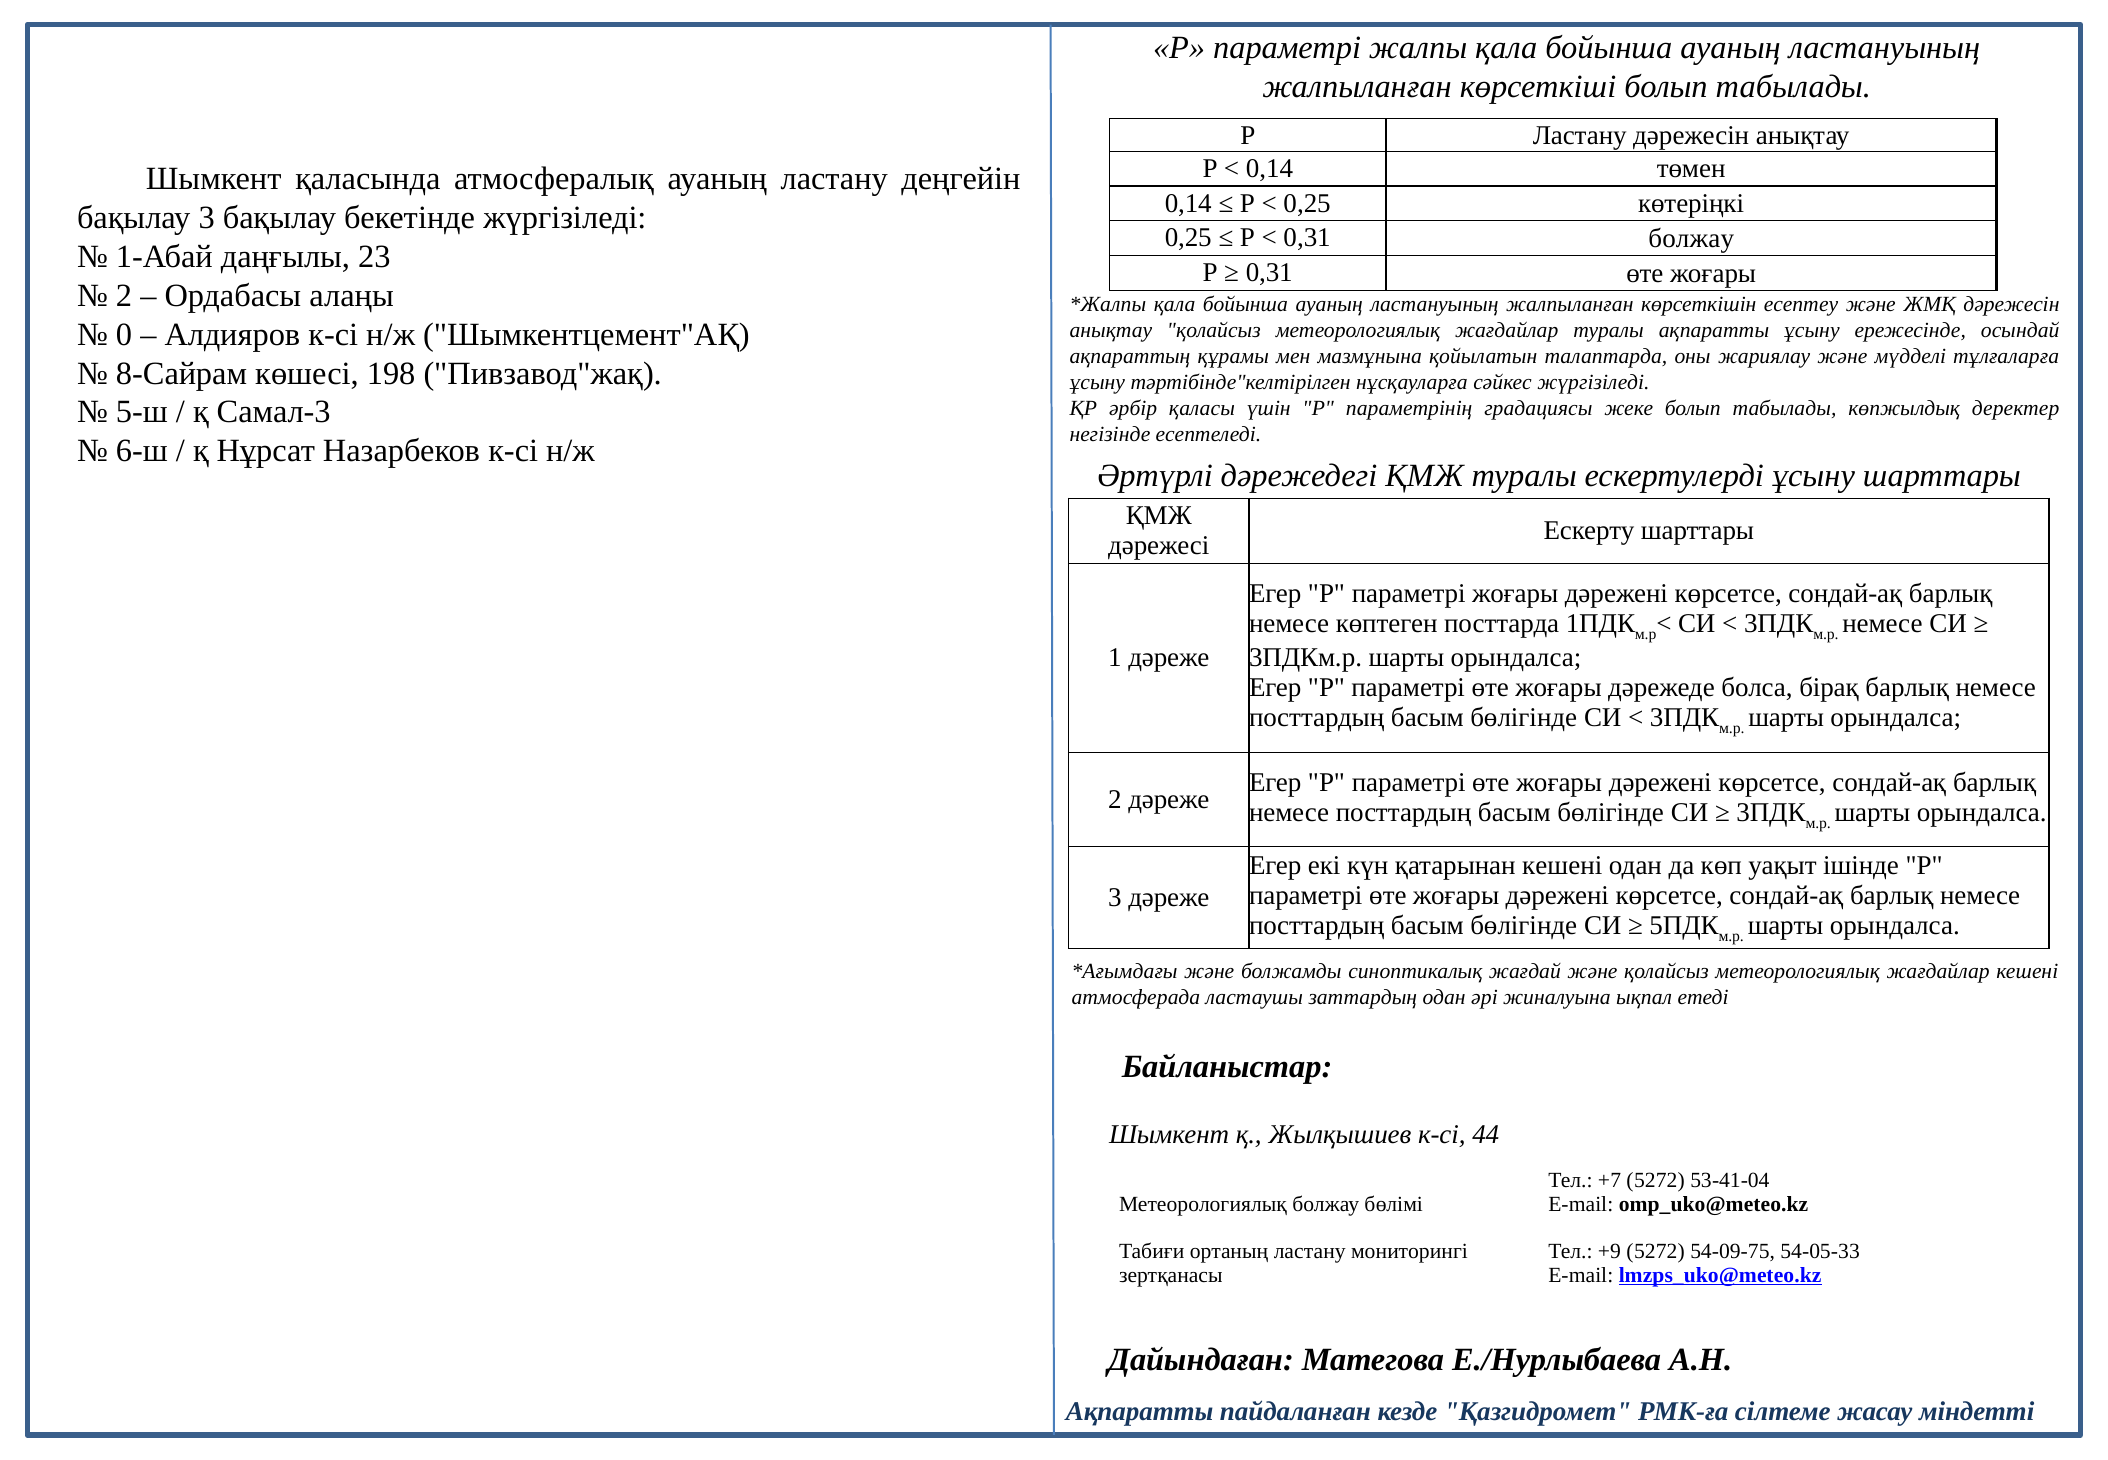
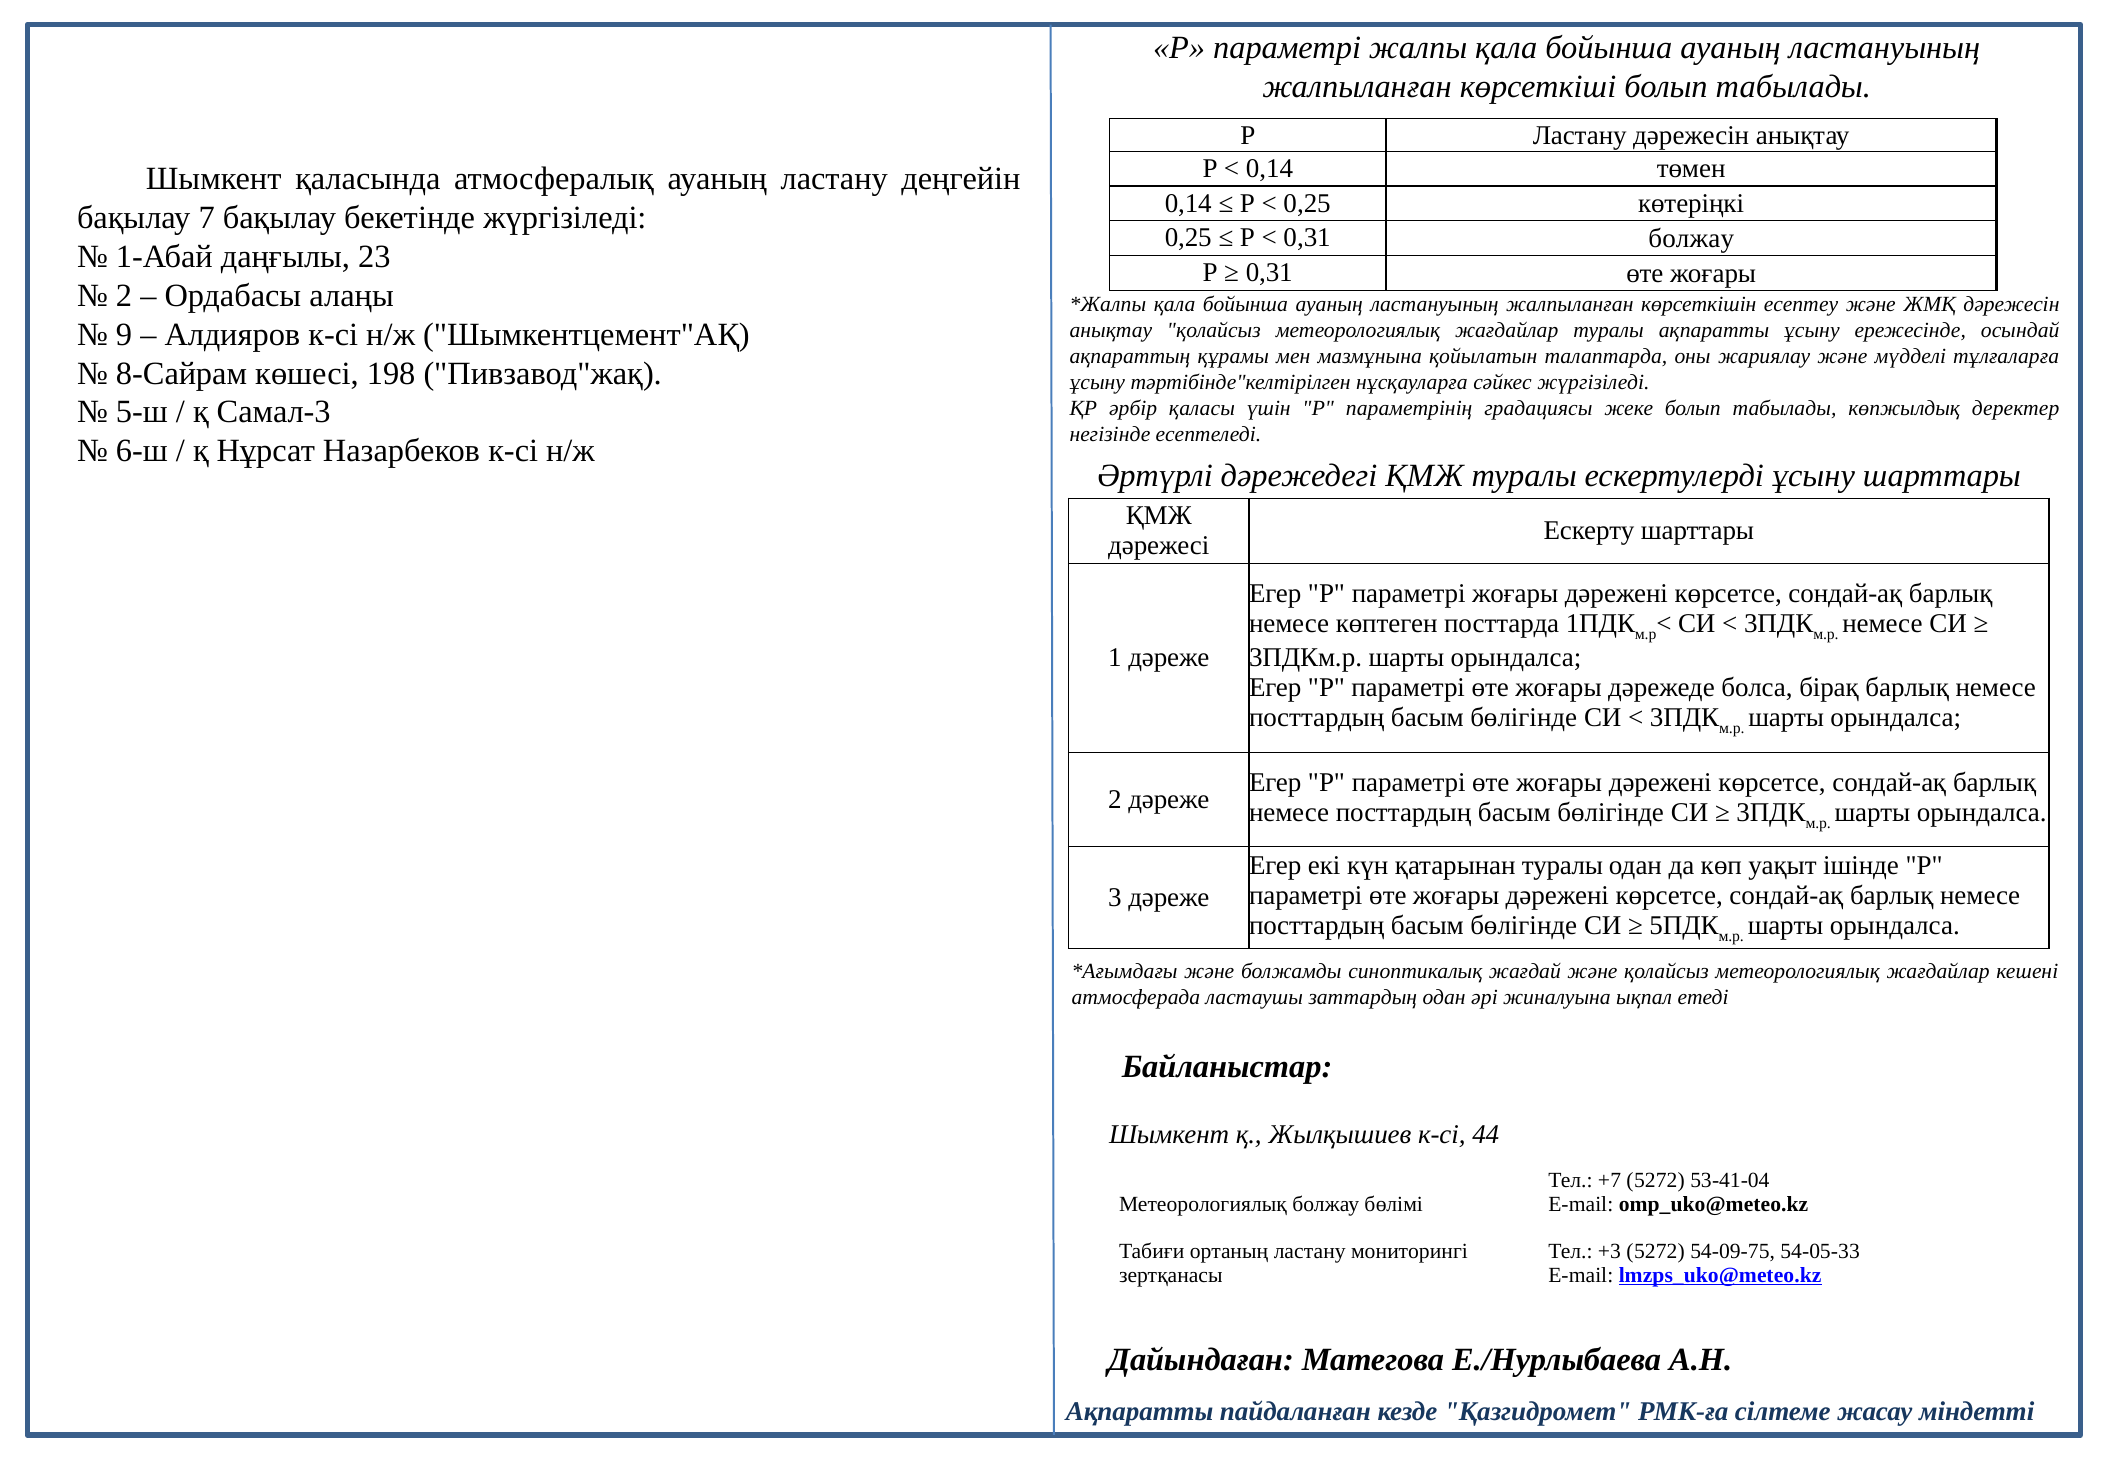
бақылау 3: 3 -> 7
0: 0 -> 9
қатарынан кешені: кешені -> туралы
+9: +9 -> +3
